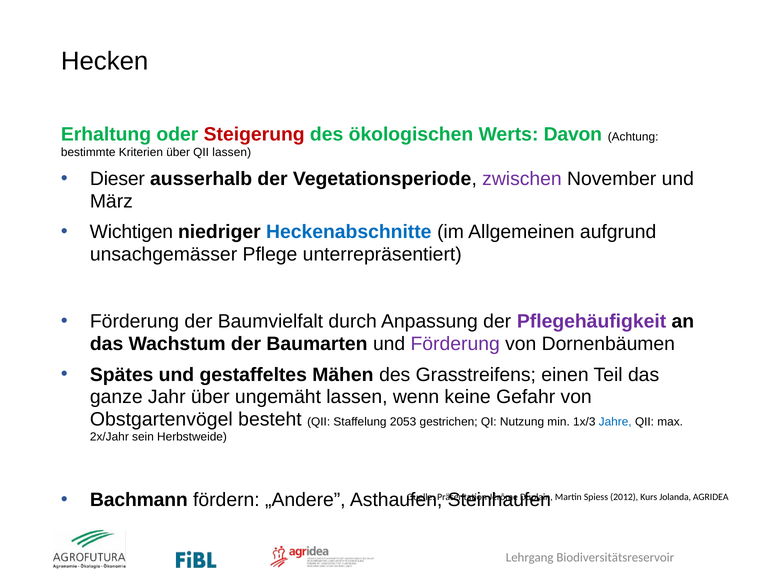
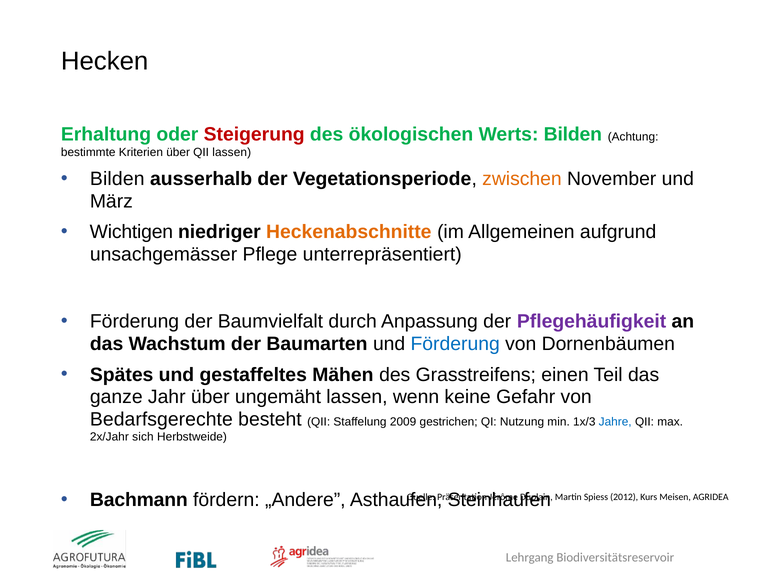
Werts Davon: Davon -> Bilden
Dieser at (117, 179): Dieser -> Bilden
zwischen colour: purple -> orange
Heckenabschnitte colour: blue -> orange
Förderung at (455, 344) colour: purple -> blue
Obstgartenvögel: Obstgartenvögel -> Bedarfsgerechte
2053: 2053 -> 2009
sein: sein -> sich
Jolanda: Jolanda -> Meisen
